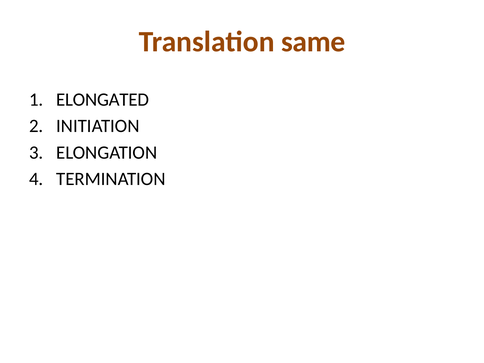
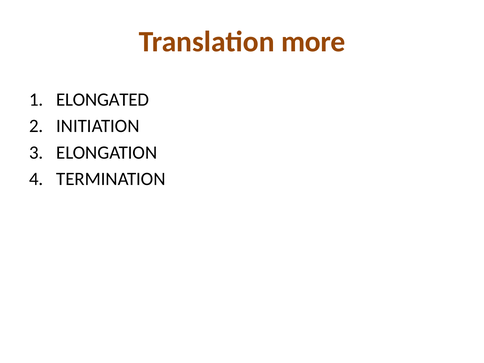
same: same -> more
